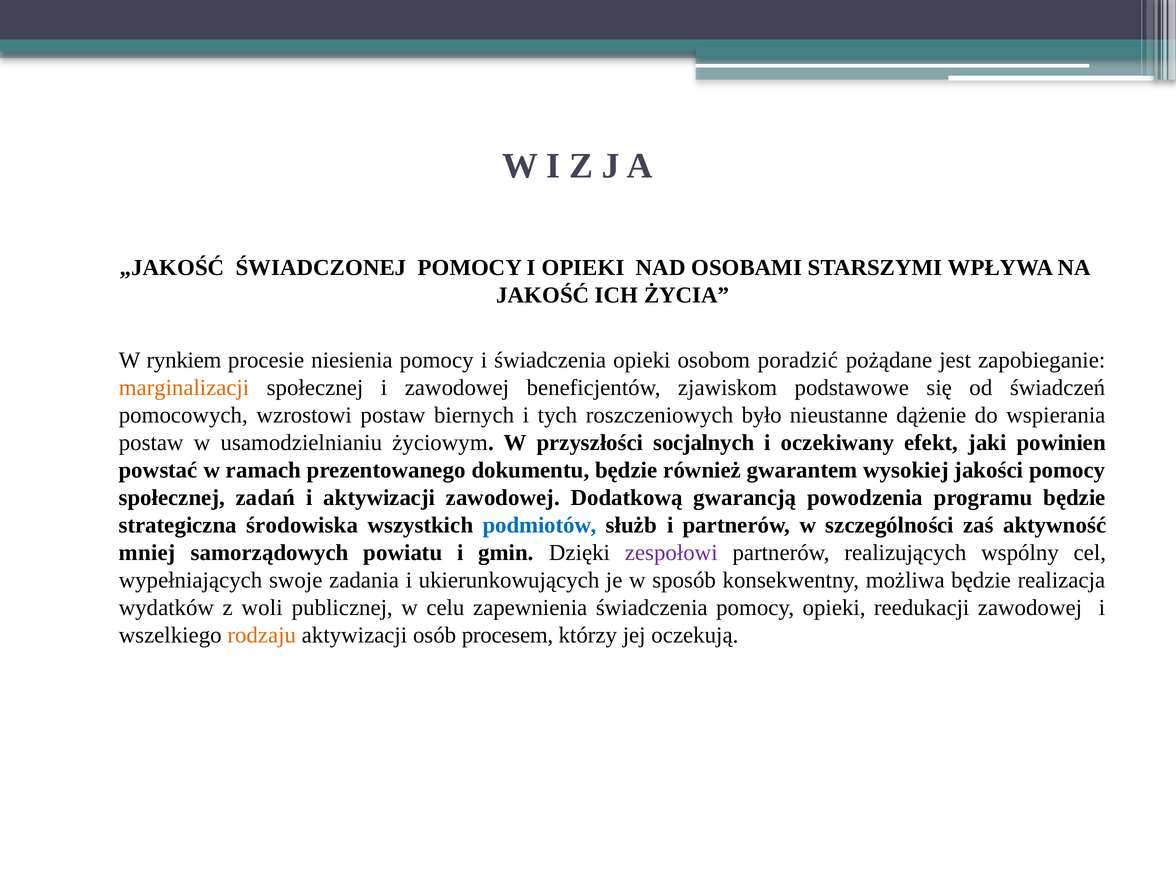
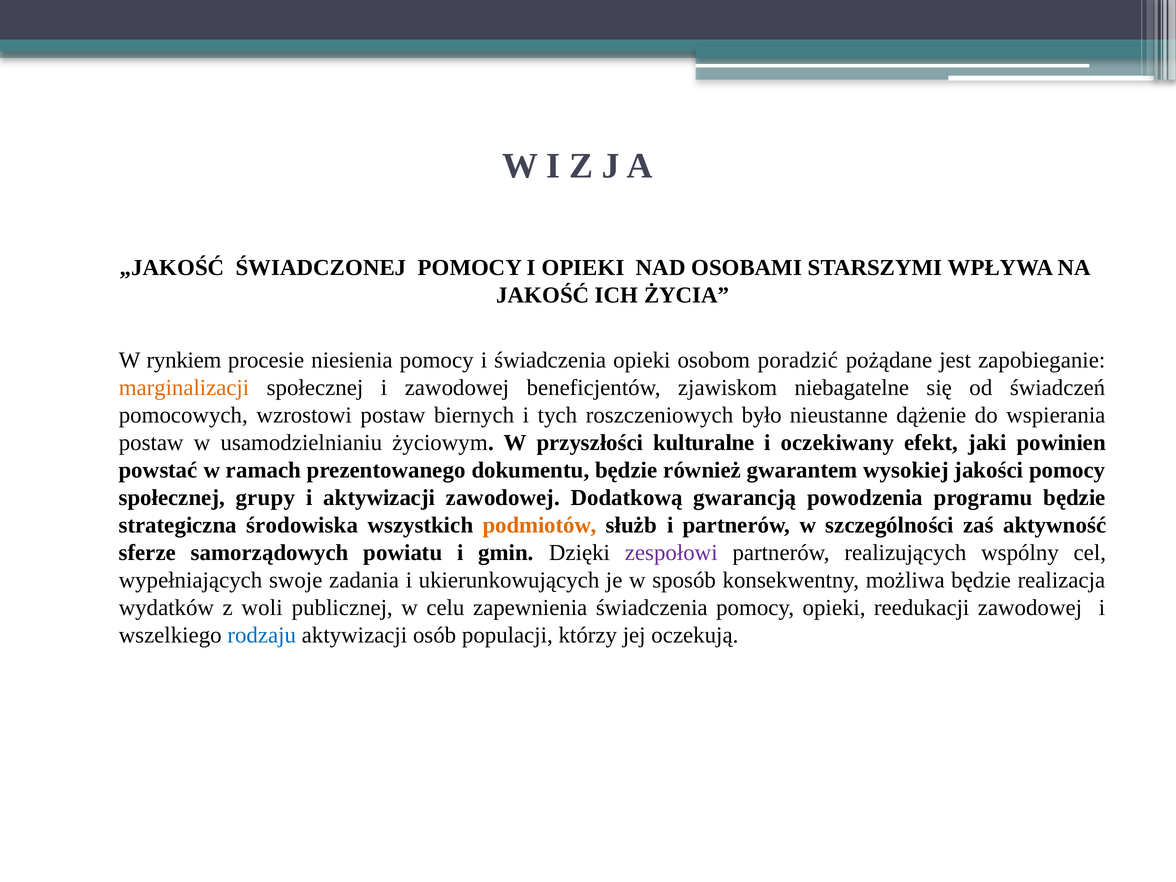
podstawowe: podstawowe -> niebagatelne
socjalnych: socjalnych -> kulturalne
zadań: zadań -> grupy
podmiotów colour: blue -> orange
mniej: mniej -> sferze
rodzaju colour: orange -> blue
procesem: procesem -> populacji
